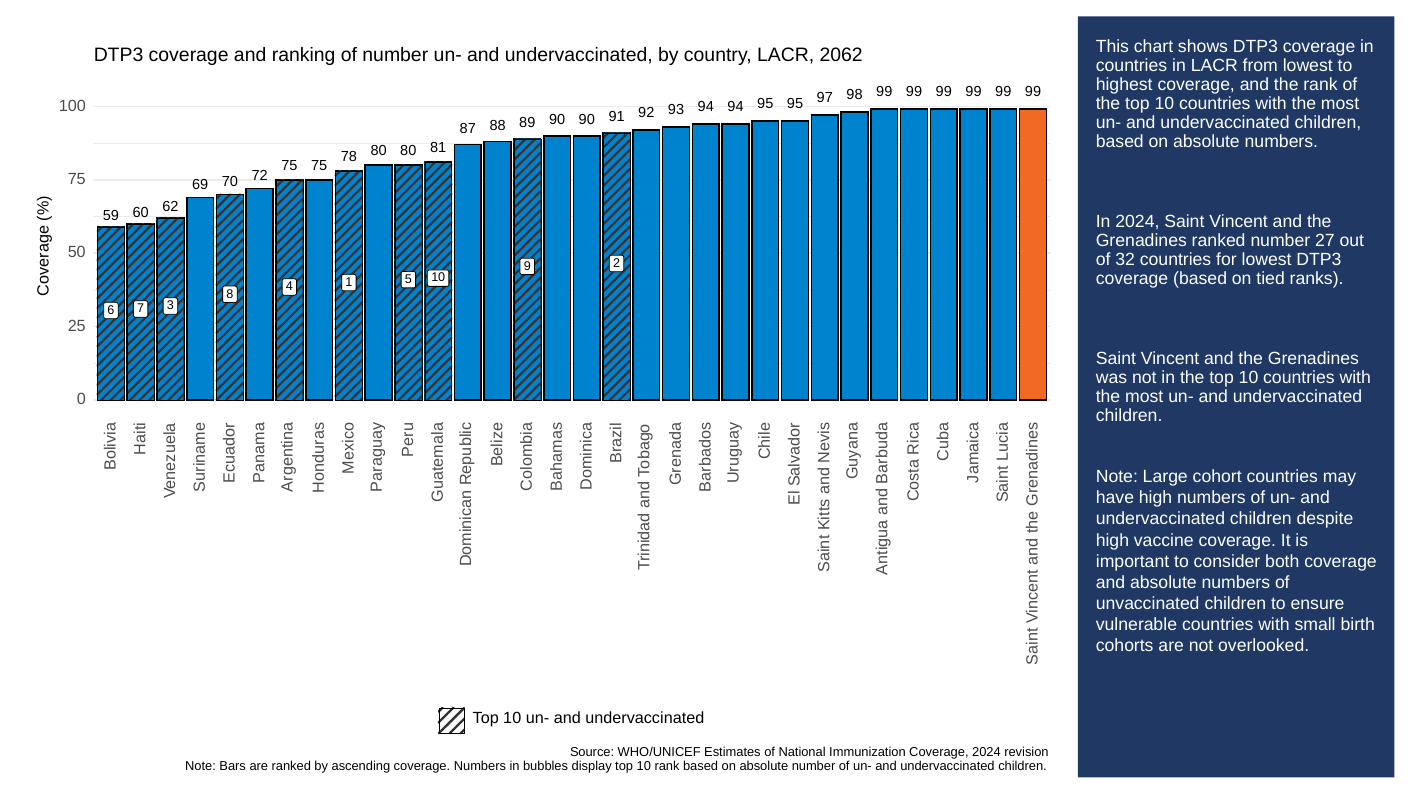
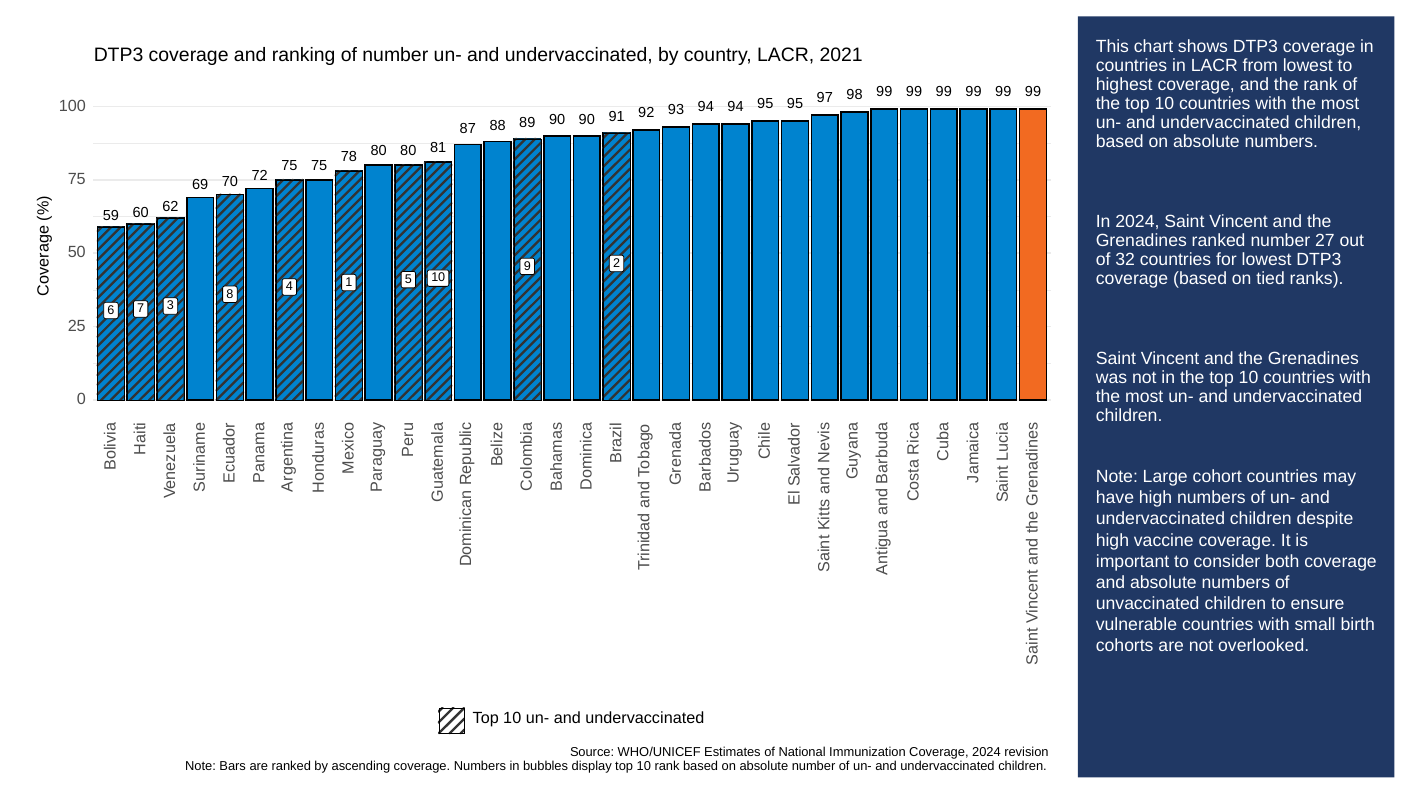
2062: 2062 -> 2021
